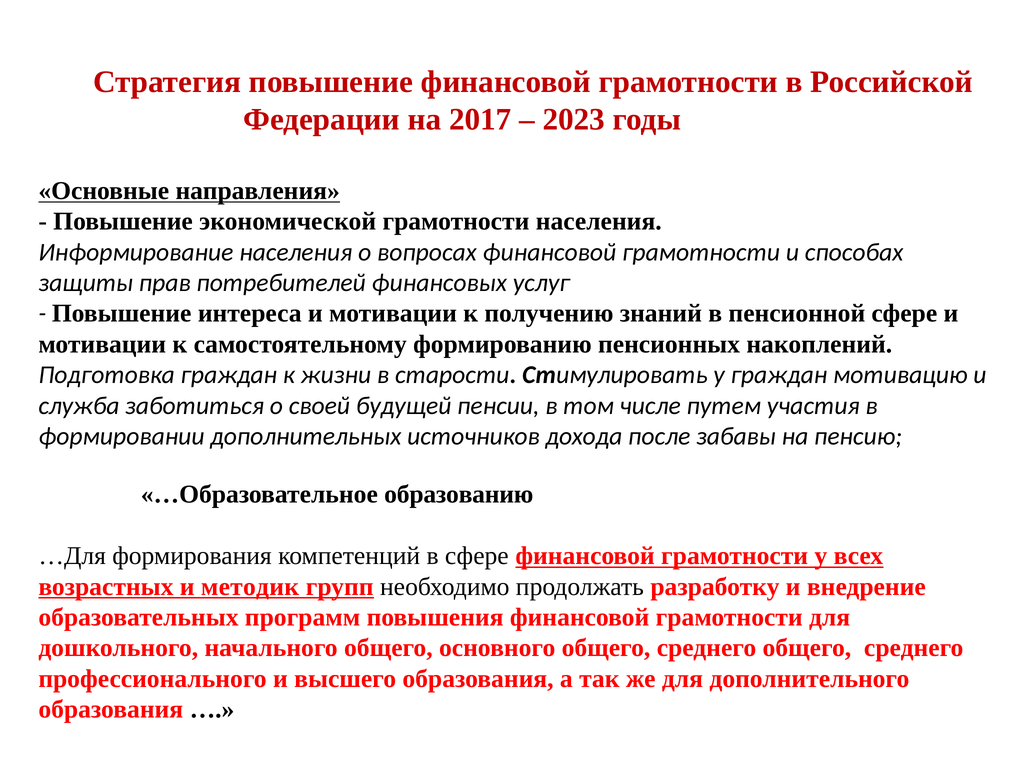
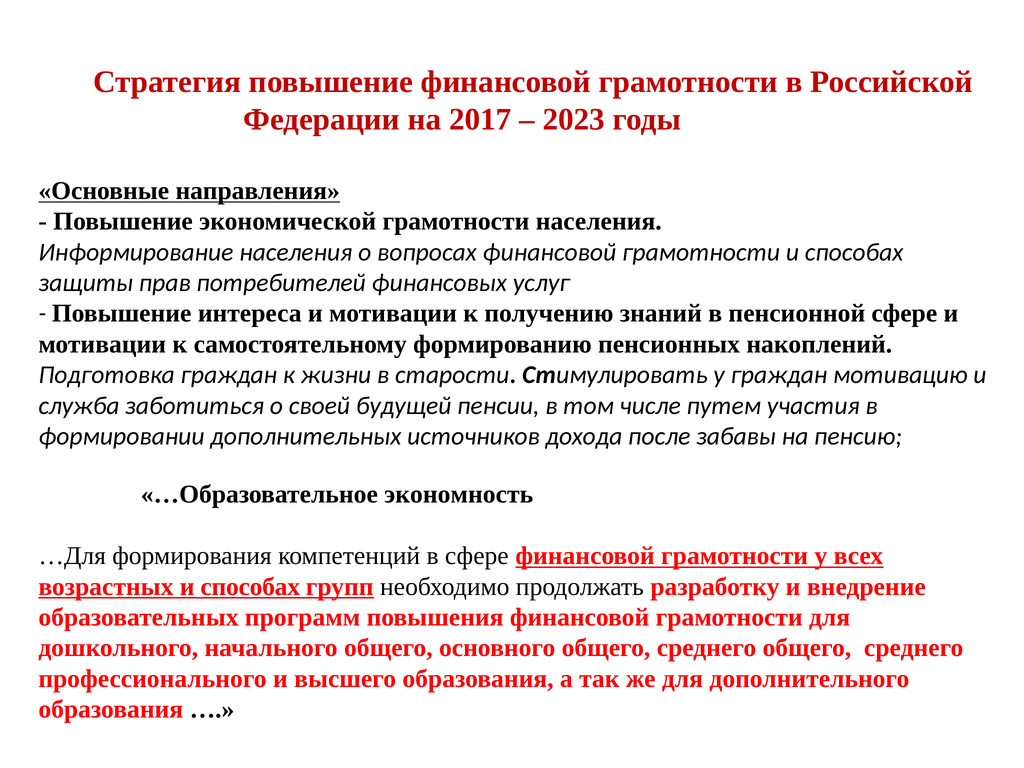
образованию: образованию -> экономность
возрастных и методик: методик -> способах
